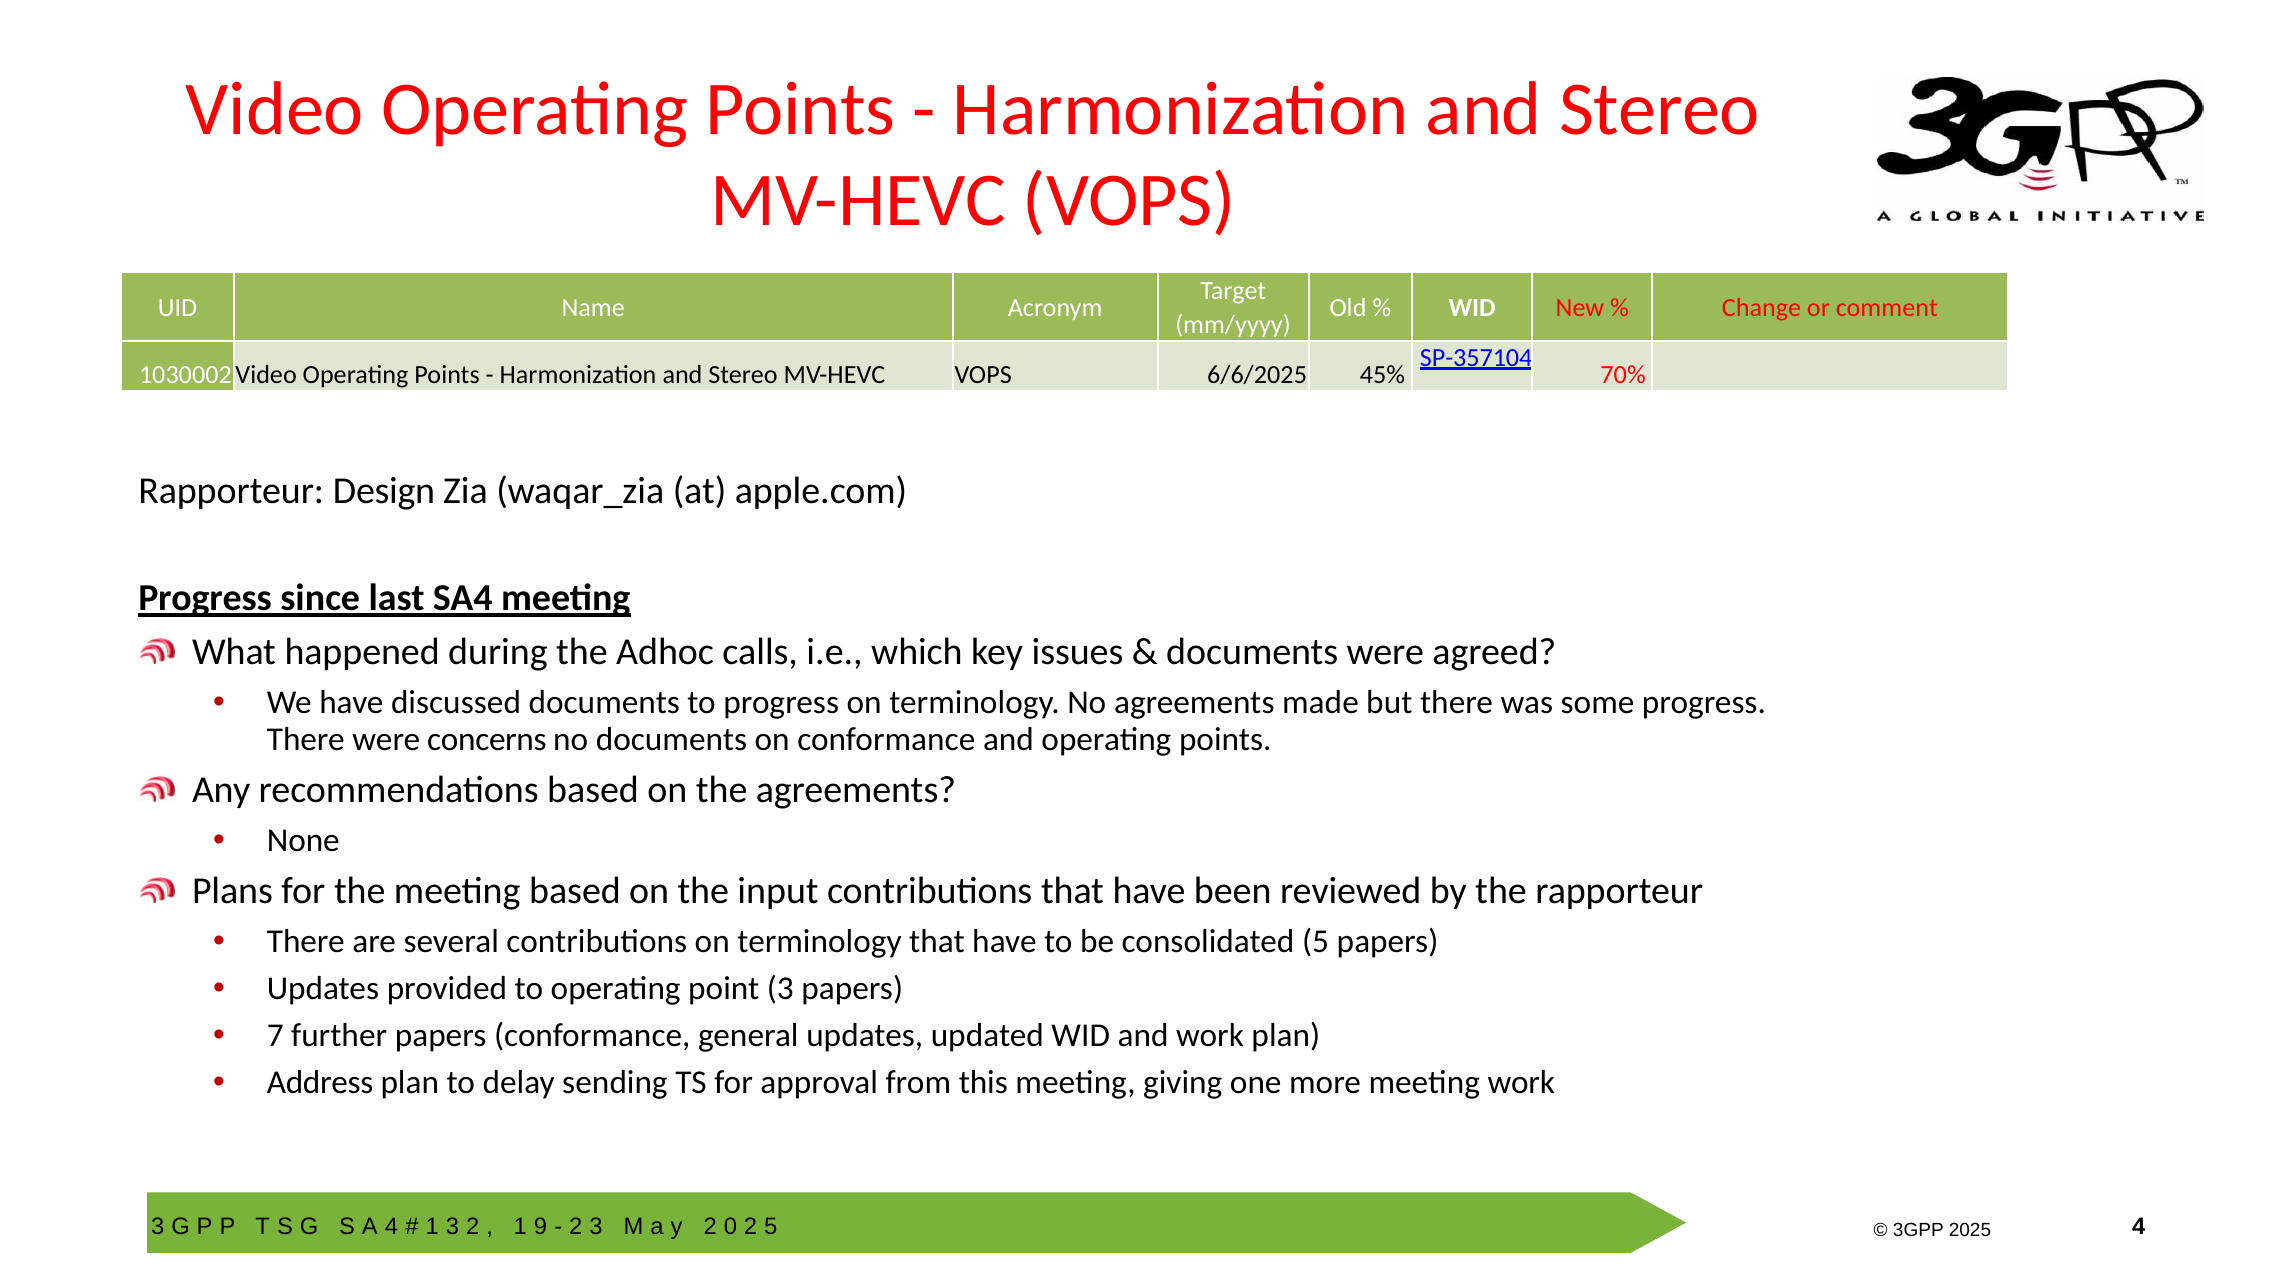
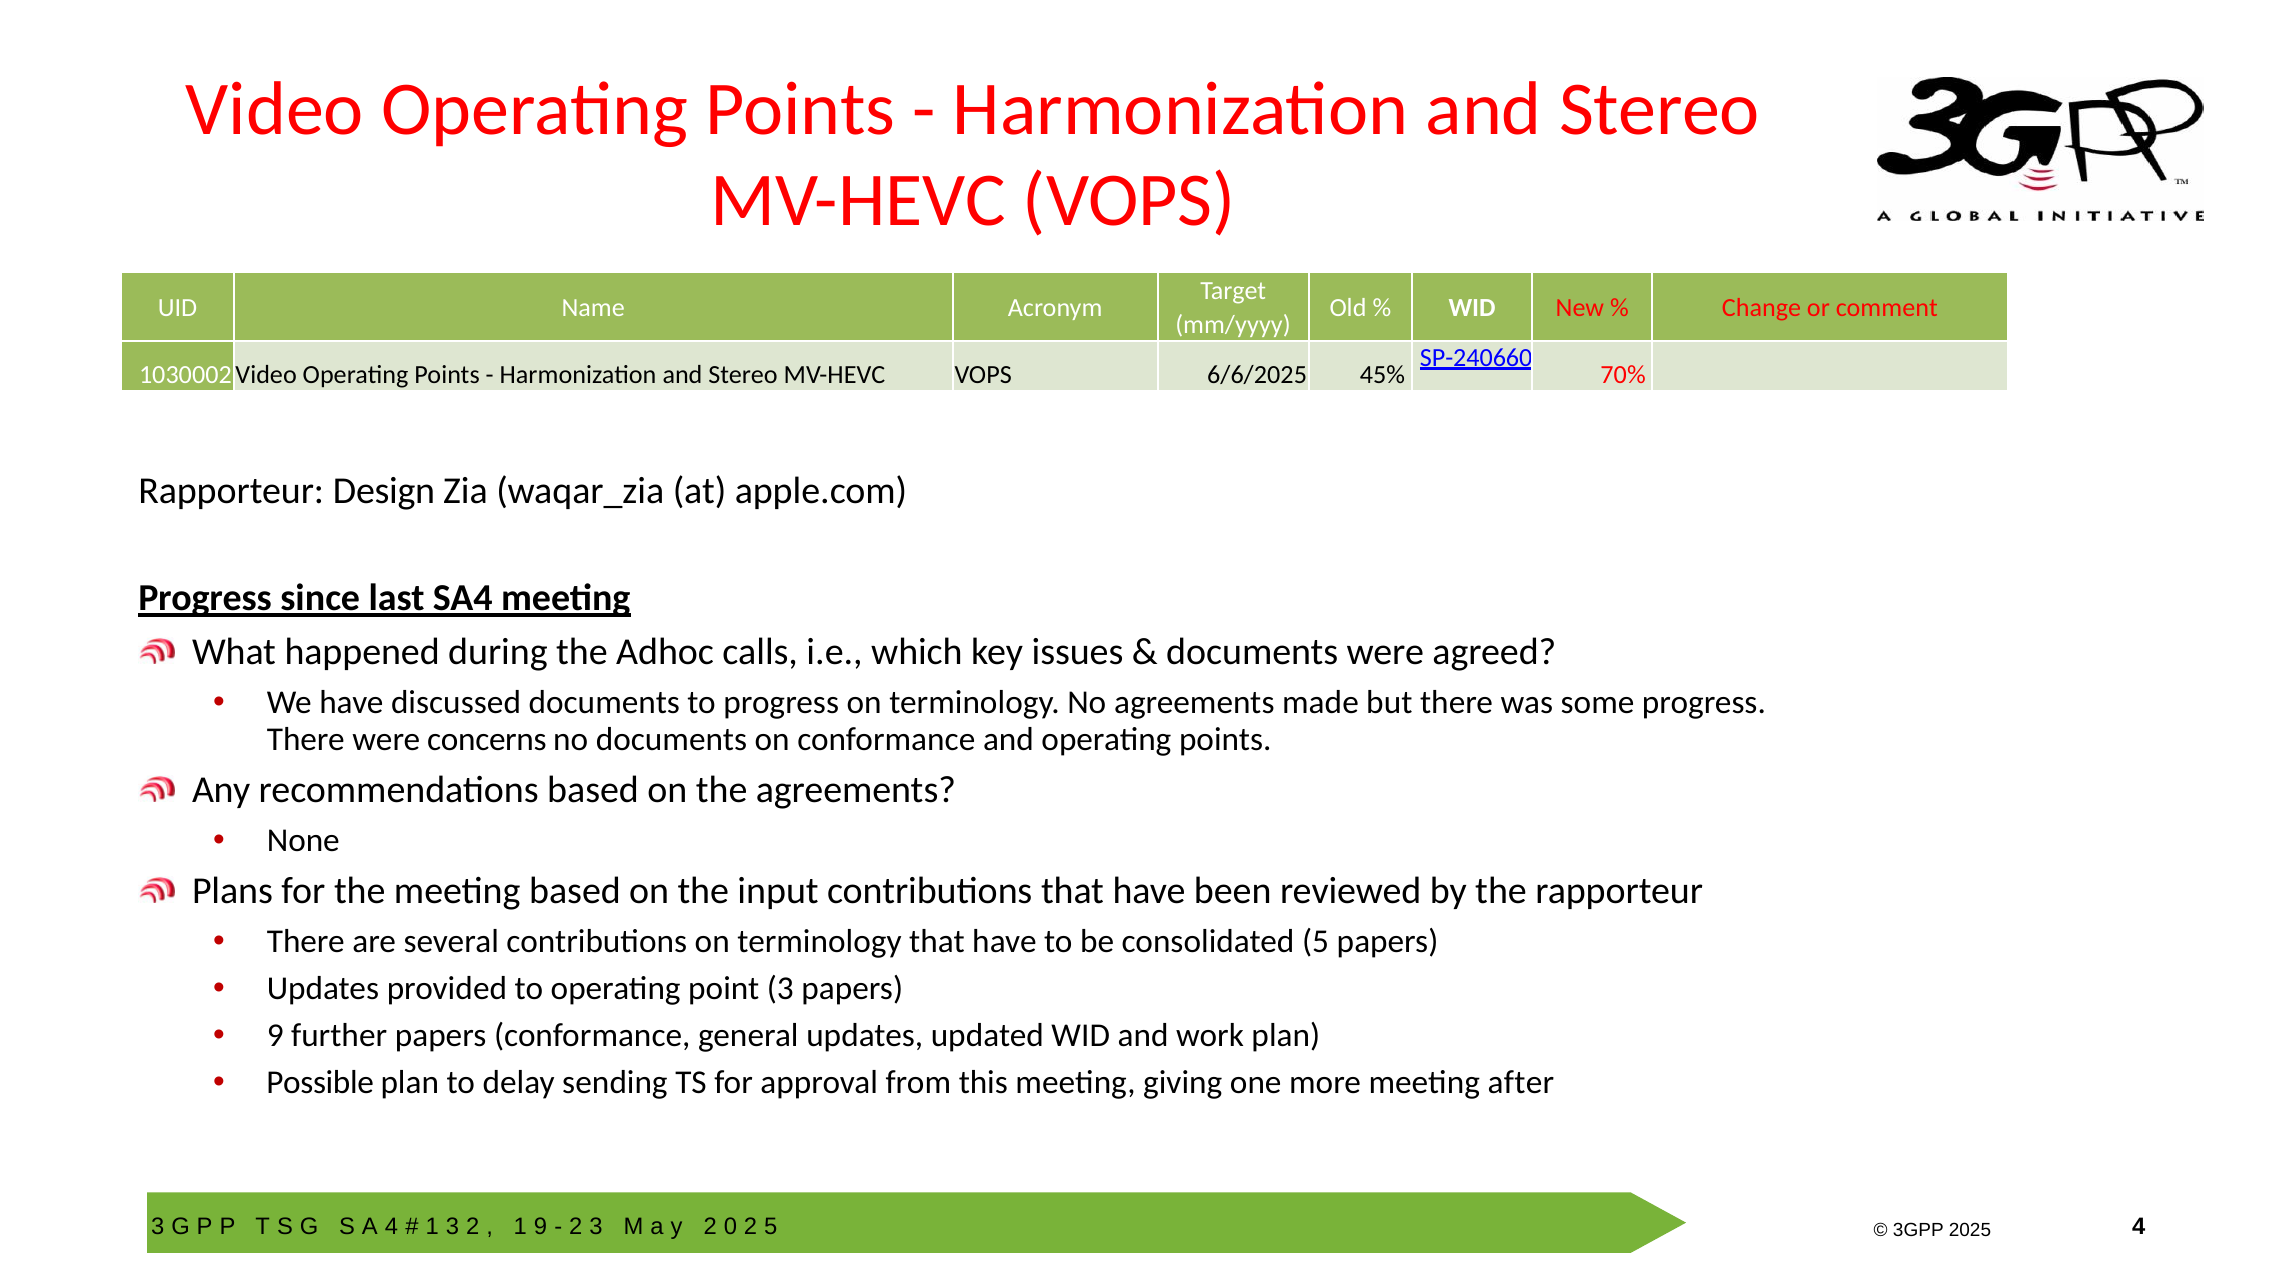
SP-357104: SP-357104 -> SP-240660
7 at (275, 1036): 7 -> 9
Address: Address -> Possible
meeting work: work -> after
